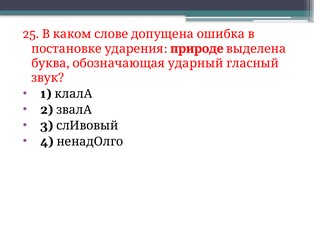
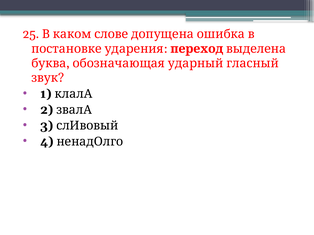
природе: природе -> переход
